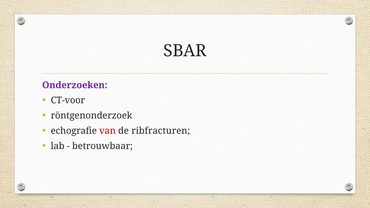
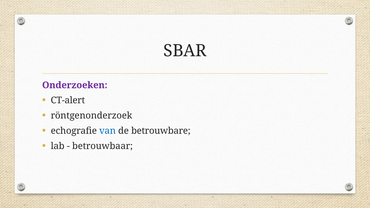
CT-voor: CT-voor -> CT-alert
van colour: red -> blue
ribfracturen: ribfracturen -> betrouwbare
